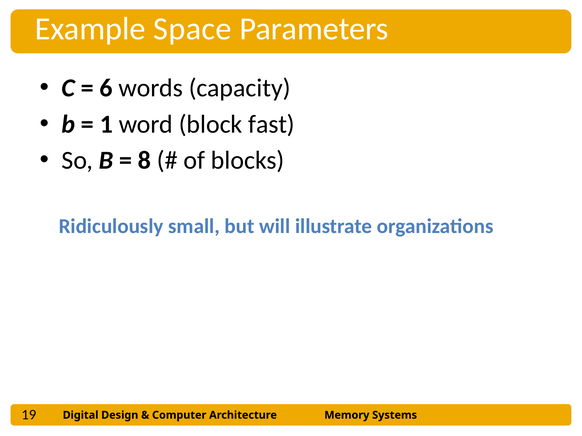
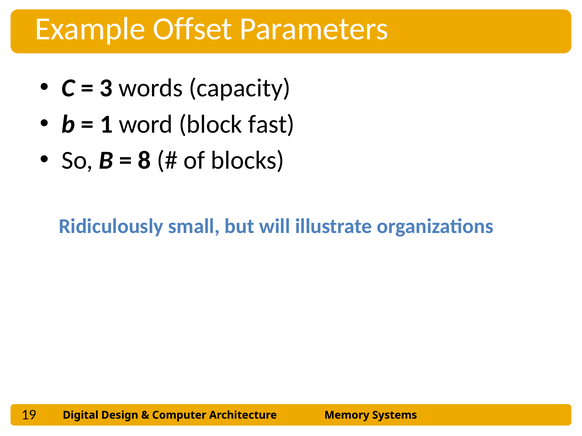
Space: Space -> Offset
6: 6 -> 3
